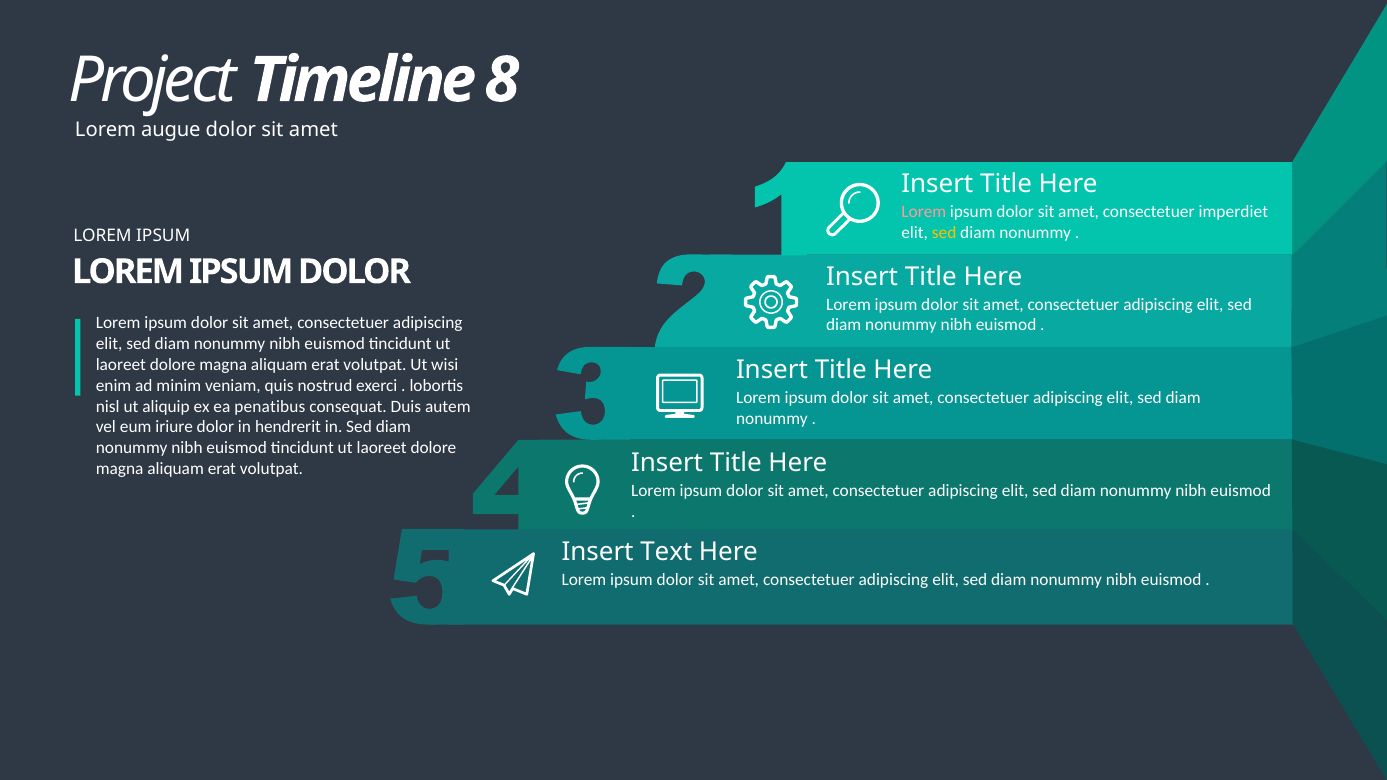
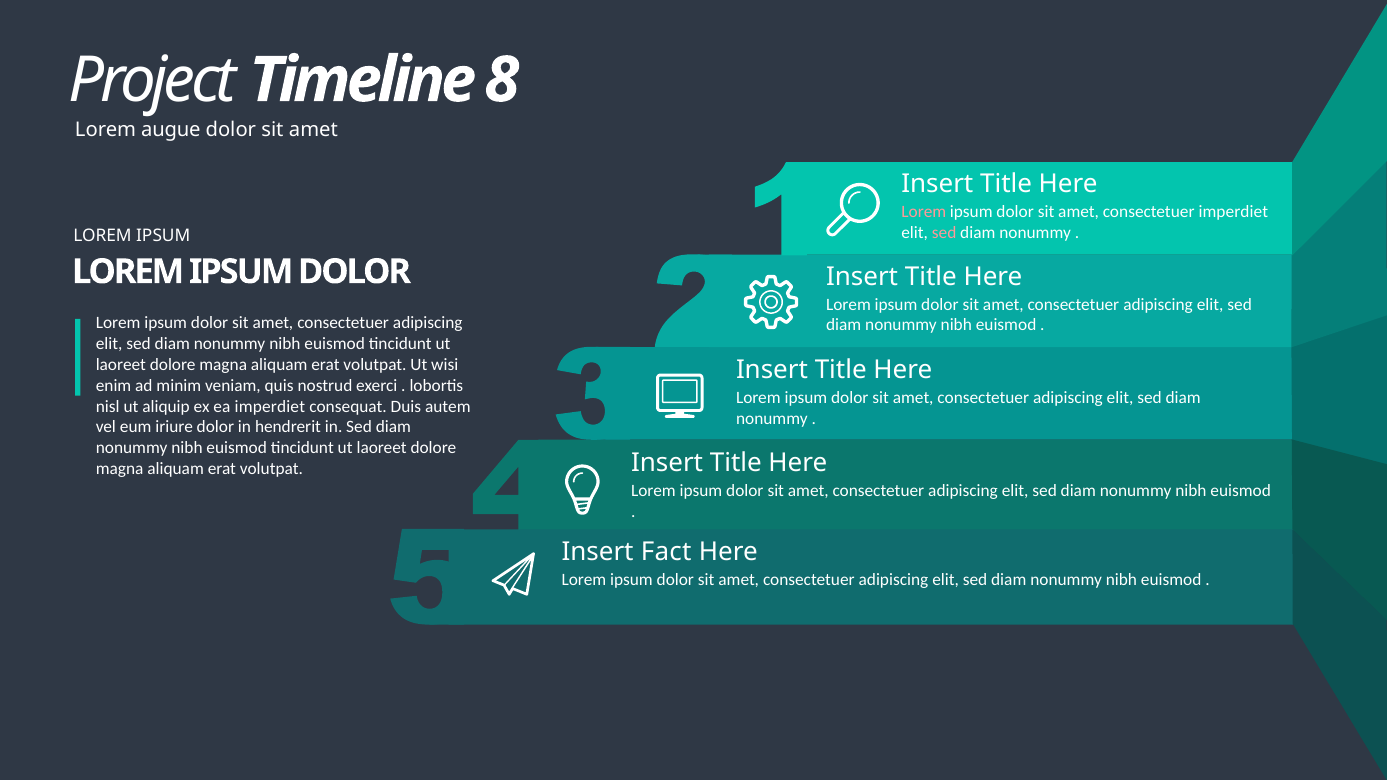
sed at (944, 233) colour: yellow -> pink
ea penatibus: penatibus -> imperdiet
Text: Text -> Fact
